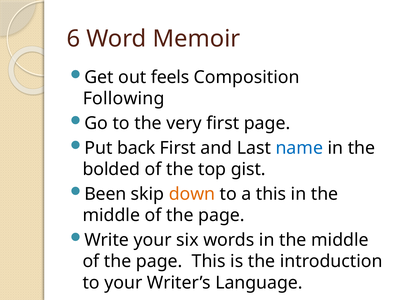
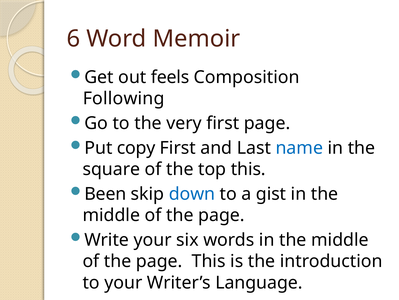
back: back -> copy
bolded: bolded -> square
top gist: gist -> this
down colour: orange -> blue
a this: this -> gist
